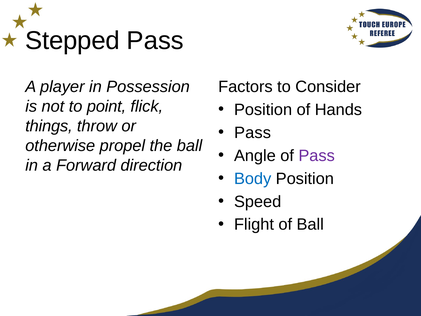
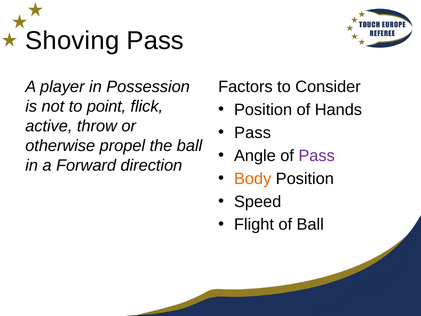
Stepped: Stepped -> Shoving
things: things -> active
Body colour: blue -> orange
